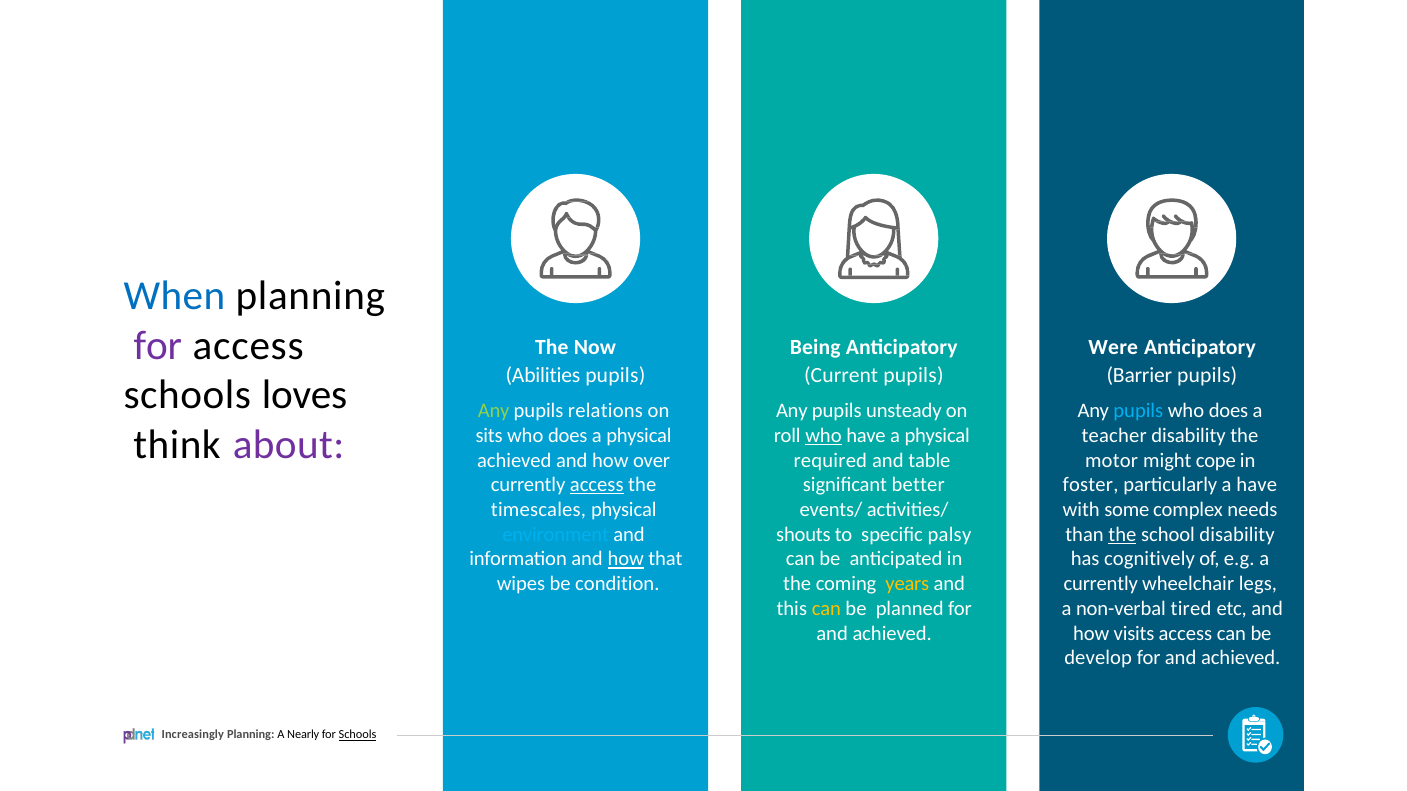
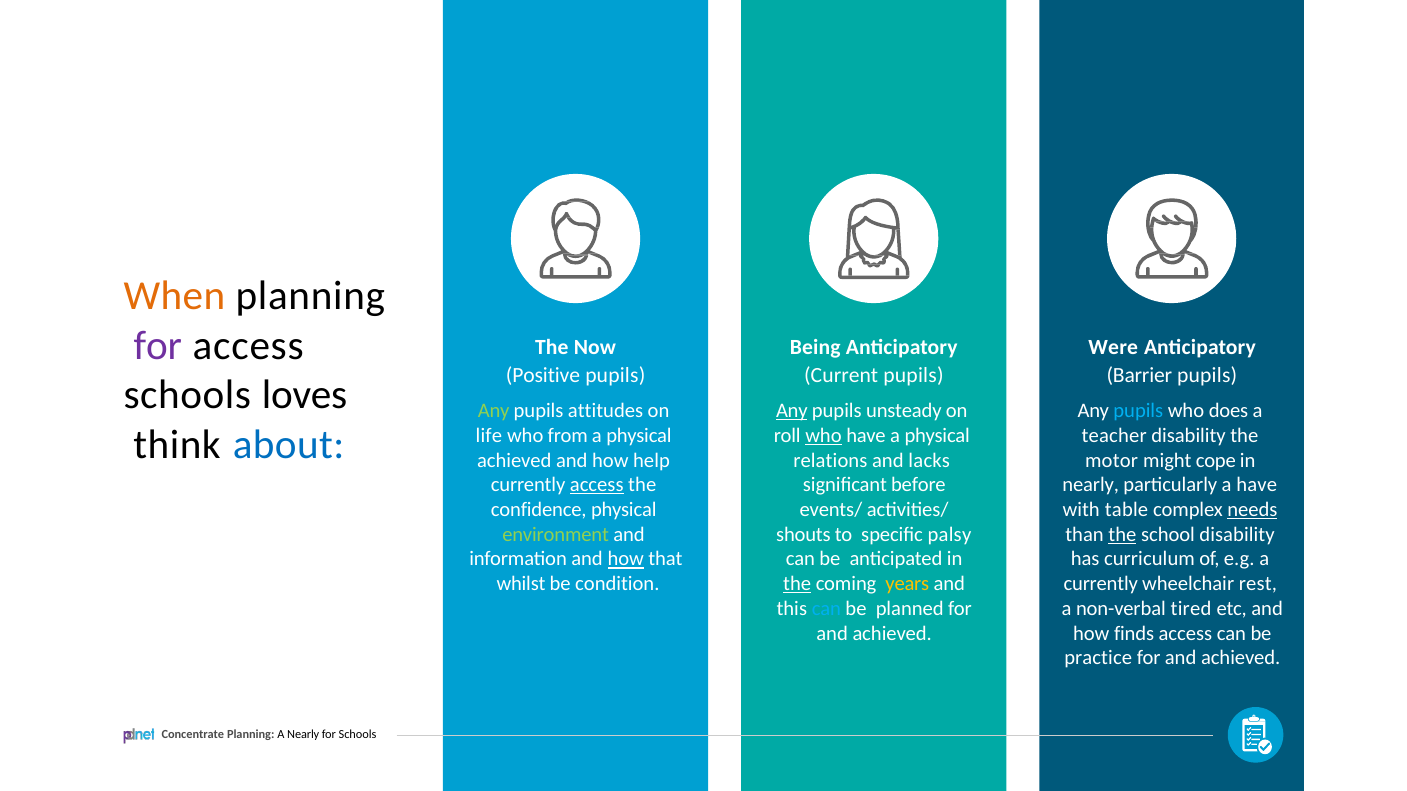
When colour: blue -> orange
Abilities: Abilities -> Positive
relations: relations -> attitudes
Any at (792, 411) underline: none -> present
sits: sits -> life
does at (568, 436): does -> from
about colour: purple -> blue
over: over -> help
required: required -> relations
table: table -> lacks
better: better -> before
foster at (1091, 485): foster -> nearly
timescales: timescales -> confidence
some: some -> table
needs underline: none -> present
environment colour: light blue -> light green
cognitively: cognitively -> curriculum
legs: legs -> rest
wipes: wipes -> whilst
the at (797, 584) underline: none -> present
can at (826, 609) colour: yellow -> light blue
visits: visits -> finds
develop: develop -> practice
Increasingly: Increasingly -> Concentrate
Schools at (357, 735) underline: present -> none
